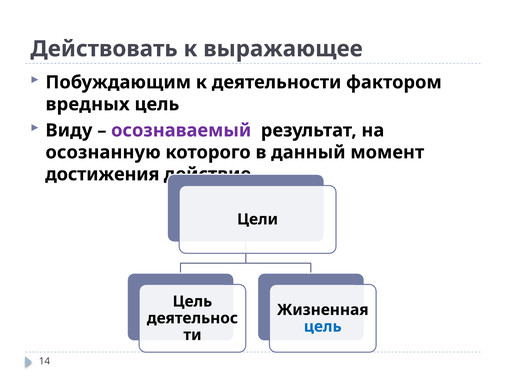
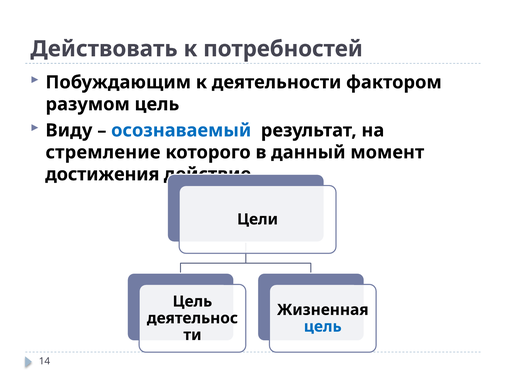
выражающее: выражающее -> потребностей
вредных: вредных -> разумом
осознаваемый colour: purple -> blue
осознанную: осознанную -> стремление
